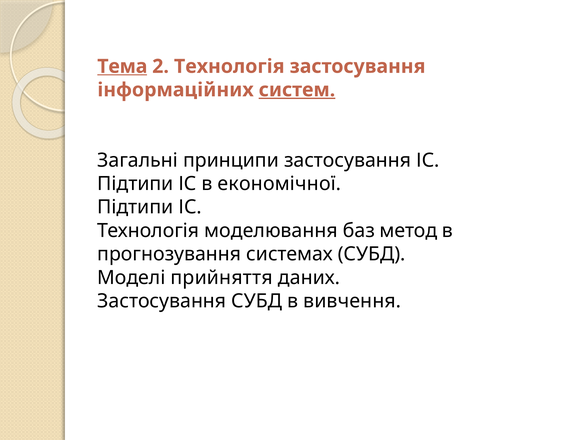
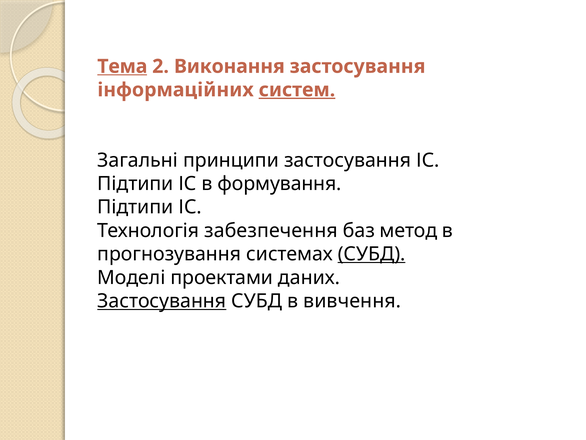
2 Технологія: Технологія -> Виконання
економічної: економічної -> формування
моделювання: моделювання -> забезпечення
СУБД at (372, 254) underline: none -> present
прийняття: прийняття -> проектами
Застосування at (162, 301) underline: none -> present
